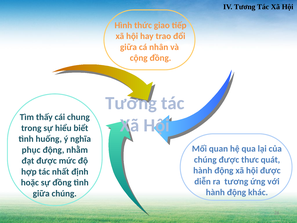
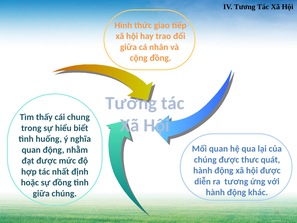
phục at (31, 150): phục -> quan
